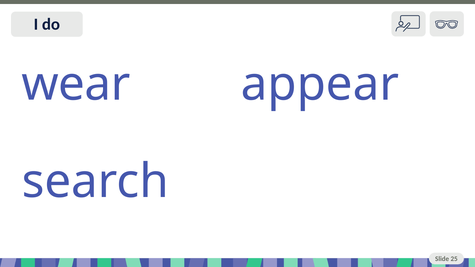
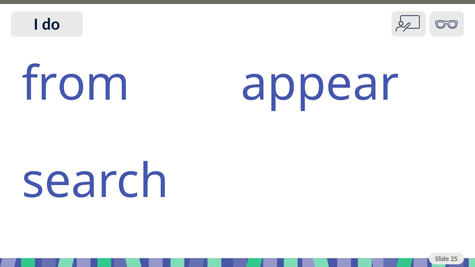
wear: wear -> from
